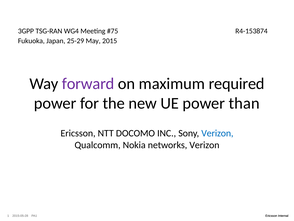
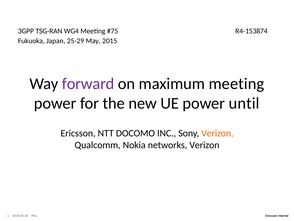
maximum required: required -> meeting
than: than -> until
Verizon at (217, 133) colour: blue -> orange
